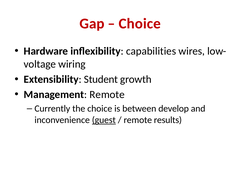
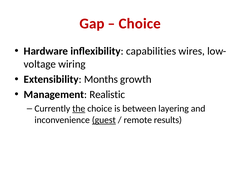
Student: Student -> Months
Management Remote: Remote -> Realistic
the underline: none -> present
develop: develop -> layering
